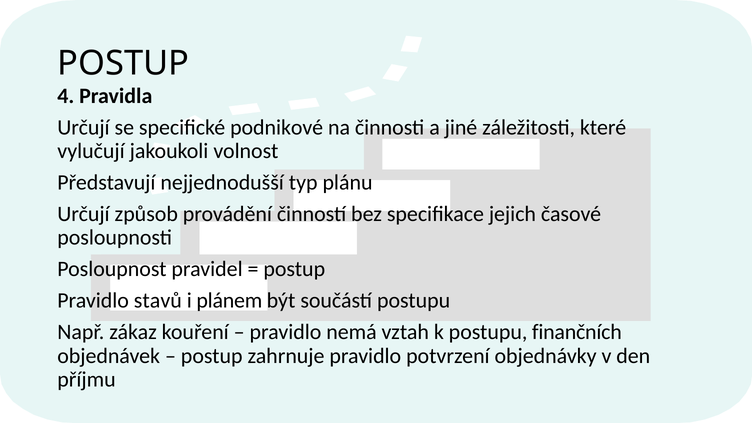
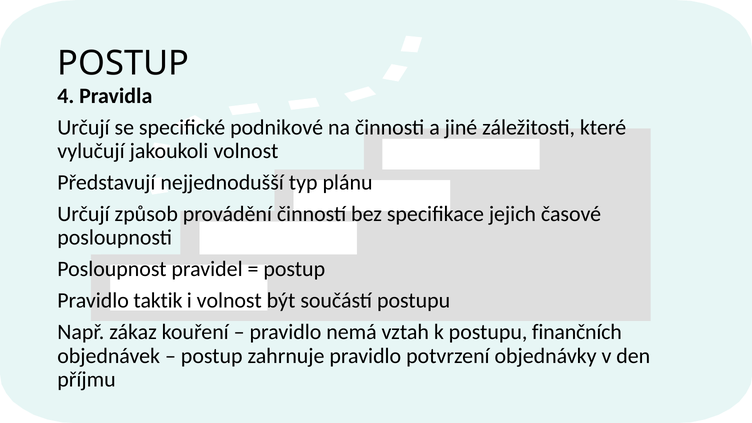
stavů: stavů -> taktik
i plánem: plánem -> volnost
